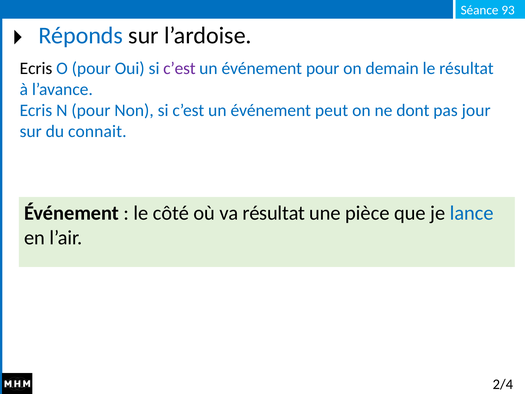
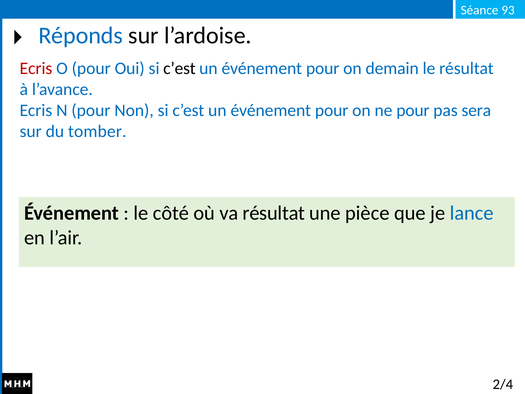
Ecris at (36, 68) colour: black -> red
c’est at (179, 68) colour: purple -> black
peut at (332, 110): peut -> pour
ne dont: dont -> pour
jour: jour -> sera
connait: connait -> tomber
